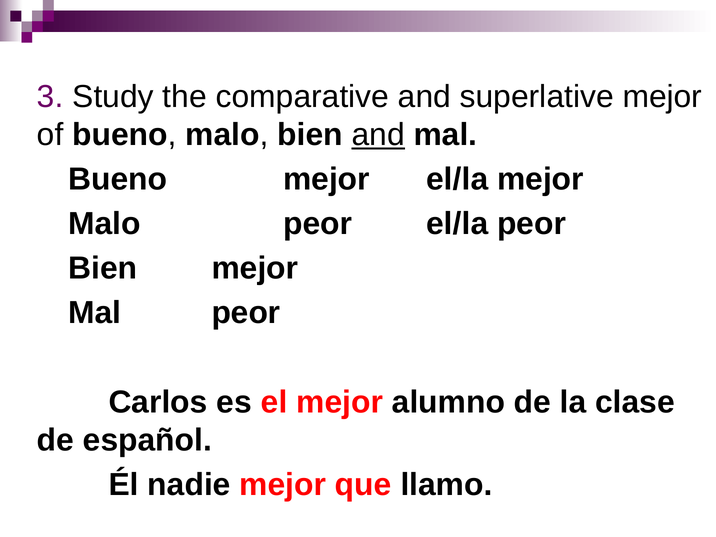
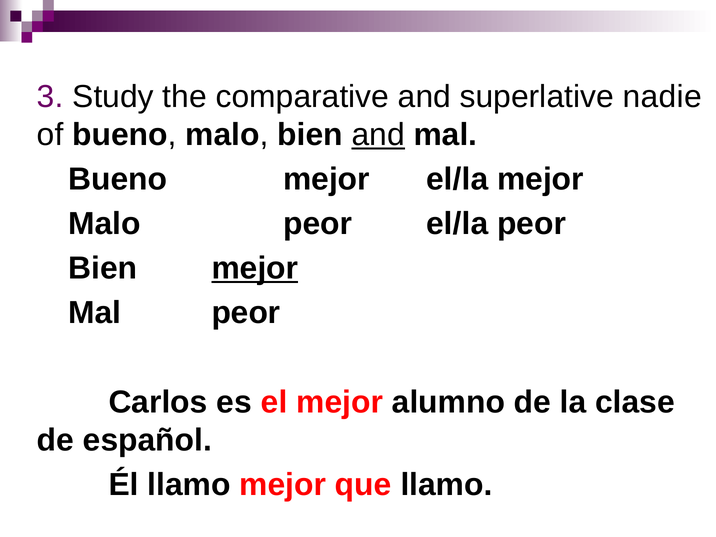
superlative mejor: mejor -> nadie
mejor at (255, 268) underline: none -> present
Él nadie: nadie -> llamo
